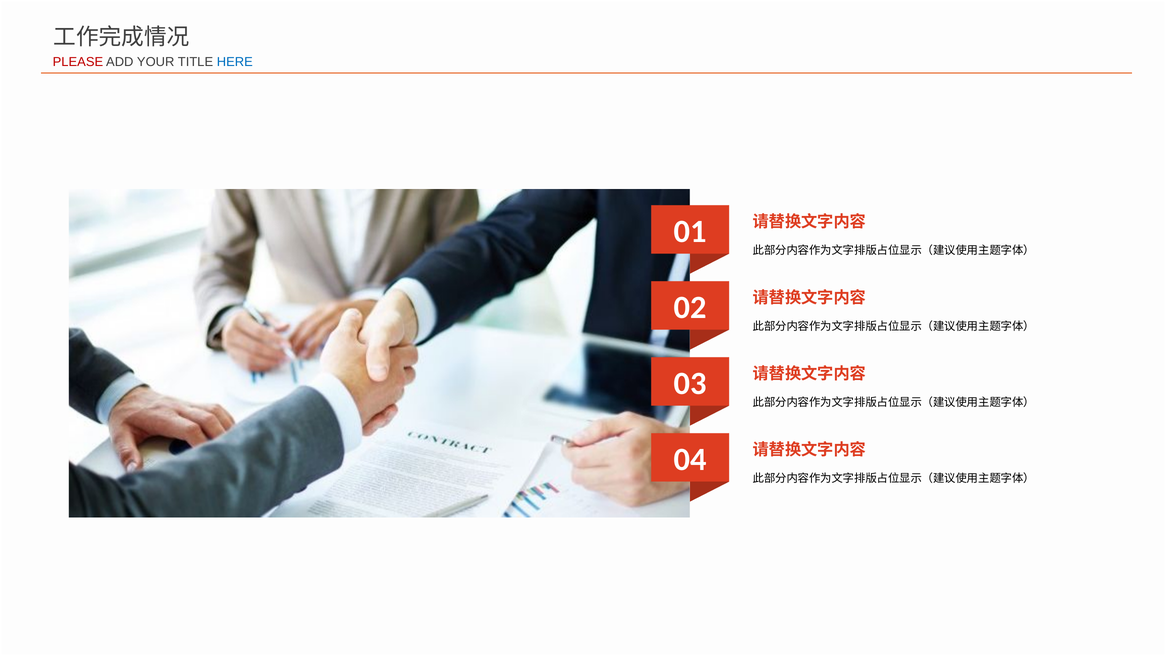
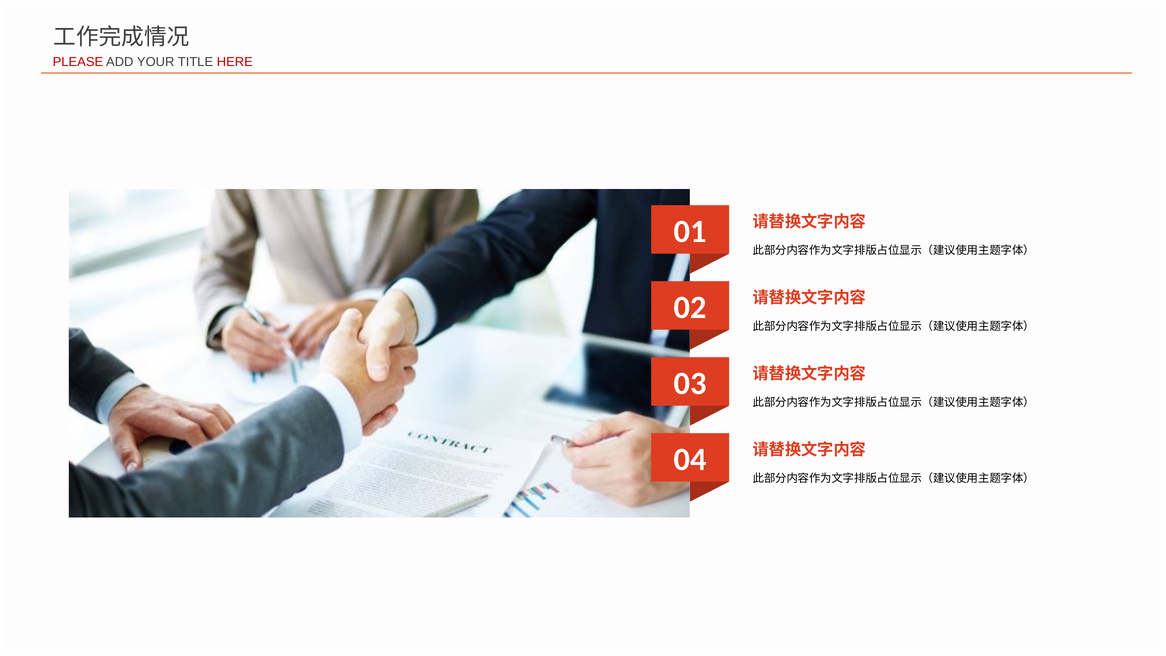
HERE colour: blue -> red
